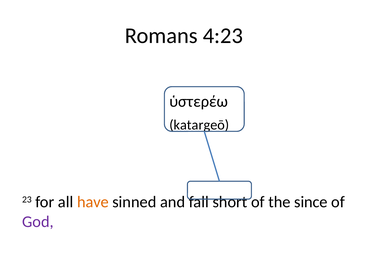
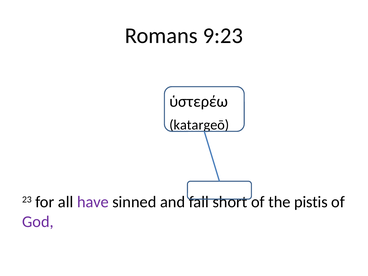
4:23: 4:23 -> 9:23
have colour: orange -> purple
since: since -> pistis
